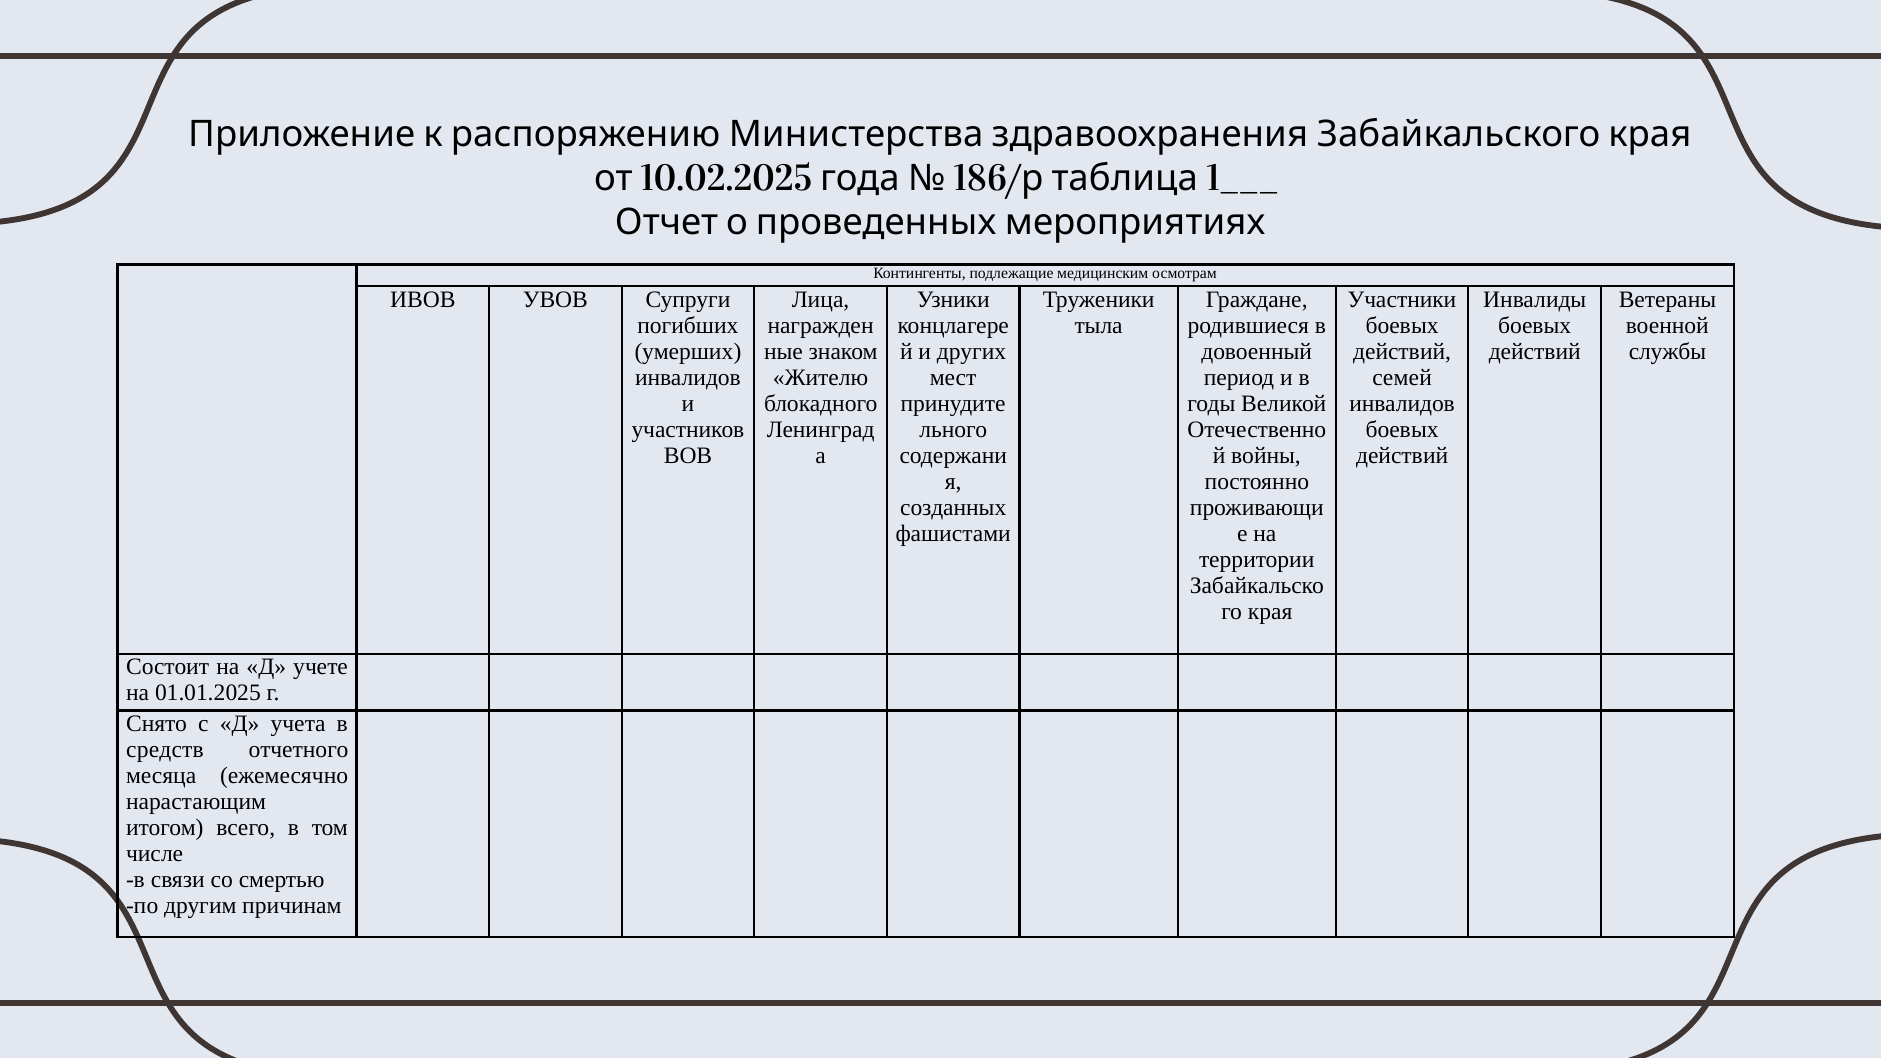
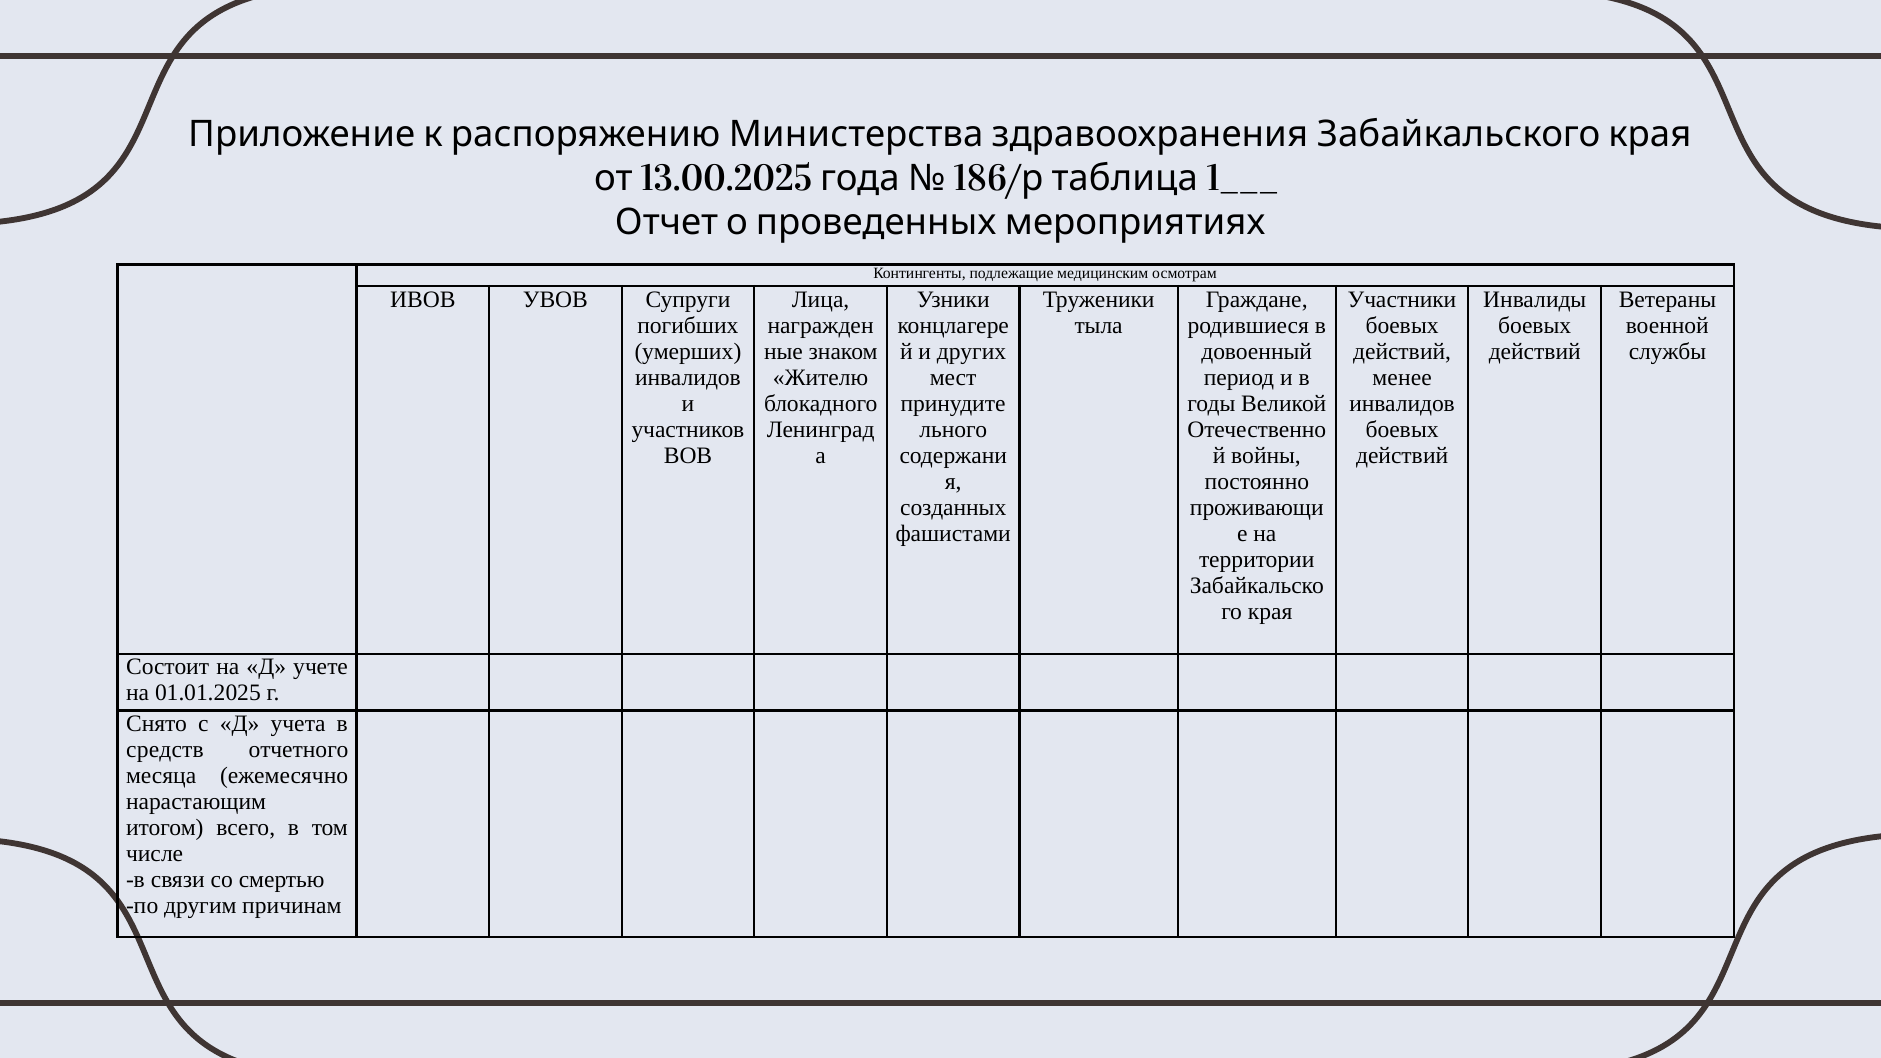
10.02.2025: 10.02.2025 -> 13.00.2025
семей: семей -> менее
